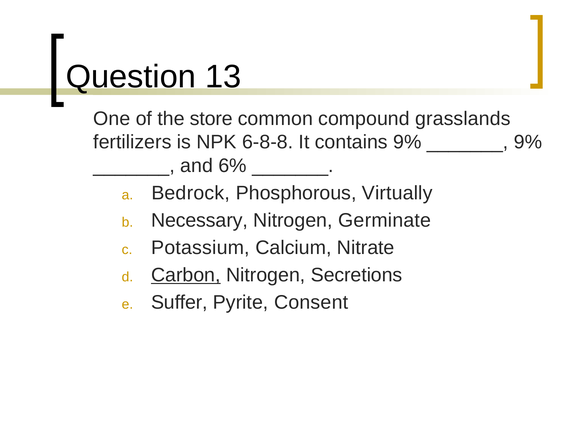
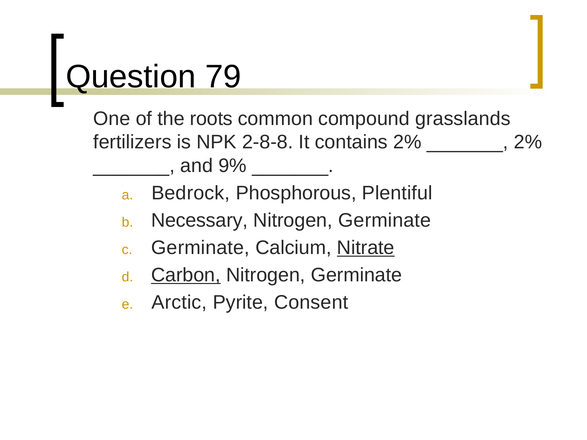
13: 13 -> 79
store: store -> roots
6-8-8: 6-8-8 -> 2-8-8
contains 9%: 9% -> 2%
9% at (528, 142): 9% -> 2%
6%: 6% -> 9%
Virtually: Virtually -> Plentiful
Potassium at (200, 248): Potassium -> Germinate
Nitrate underline: none -> present
Secretions at (357, 275): Secretions -> Germinate
Suffer: Suffer -> Arctic
